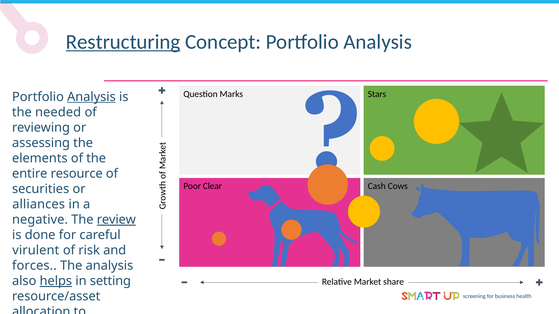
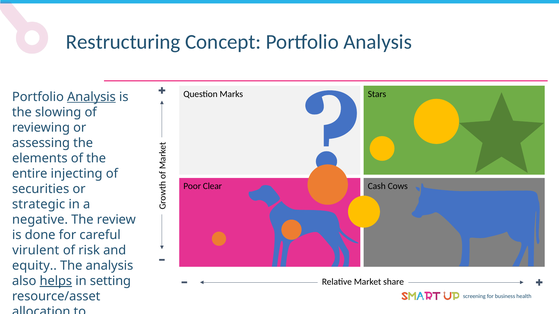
Restructuring underline: present -> none
needed: needed -> slowing
resource: resource -> injecting
alliances: alliances -> strategic
review underline: present -> none
forces: forces -> equity
